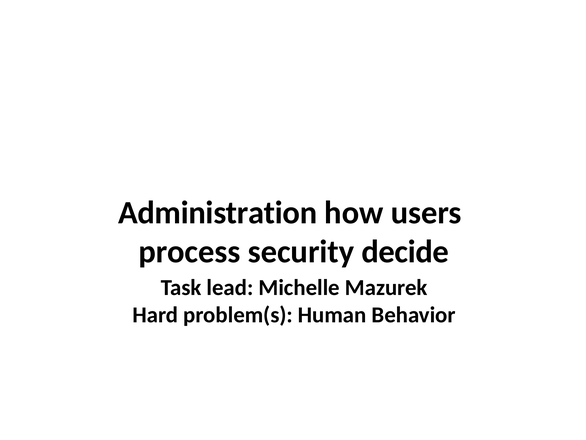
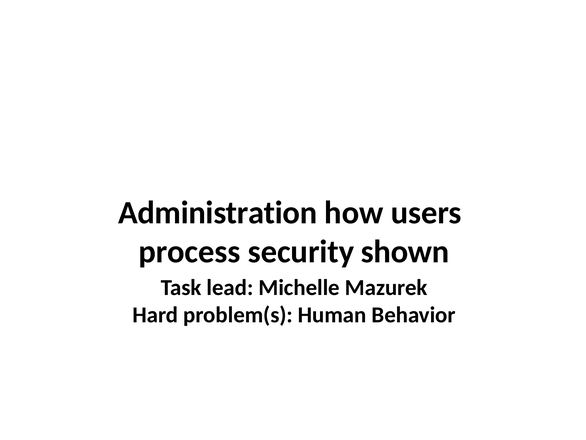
decide: decide -> shown
